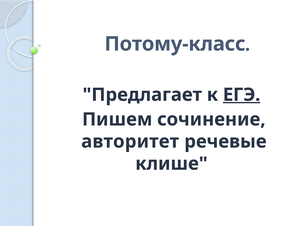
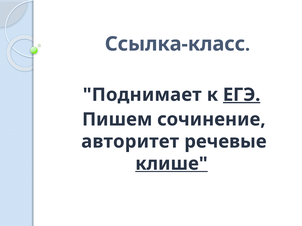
Потому-класс: Потому-класс -> Ссылка-класс
Предлагает: Предлагает -> Поднимает
клише underline: none -> present
